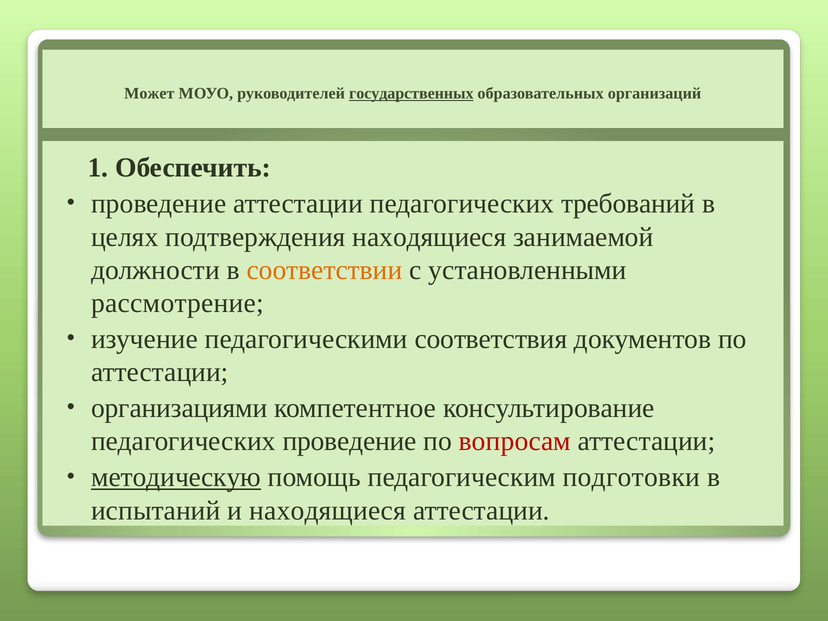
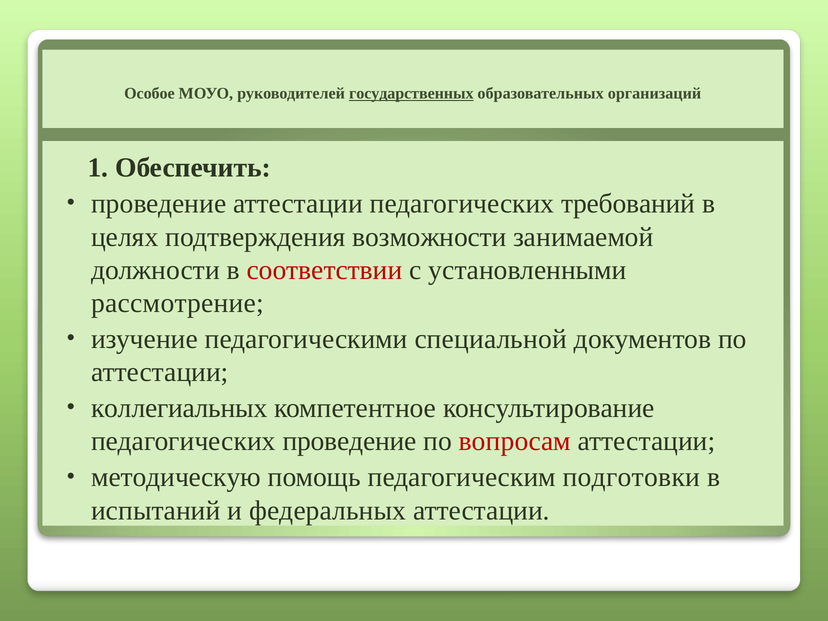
Может: Может -> Особое
подтверждения находящиеся: находящиеся -> возможности
соответствии colour: orange -> red
соответствия: соответствия -> специальной
организациями: организациями -> коллегиальных
методическую underline: present -> none
и находящиеся: находящиеся -> федеральных
